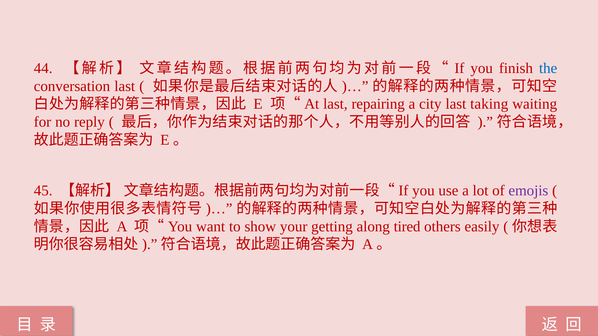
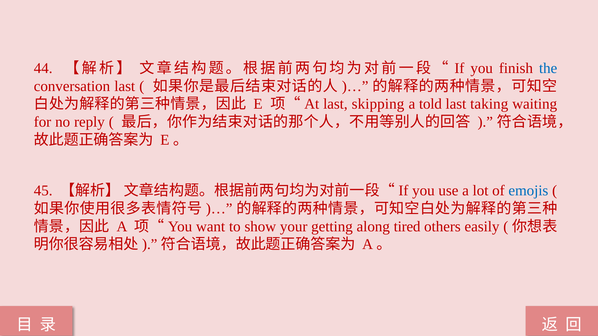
repairing: repairing -> skipping
city: city -> told
emojis colour: purple -> blue
